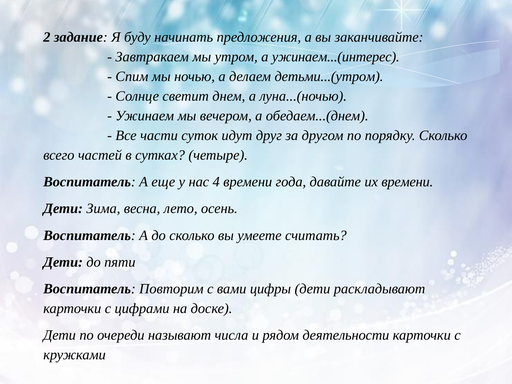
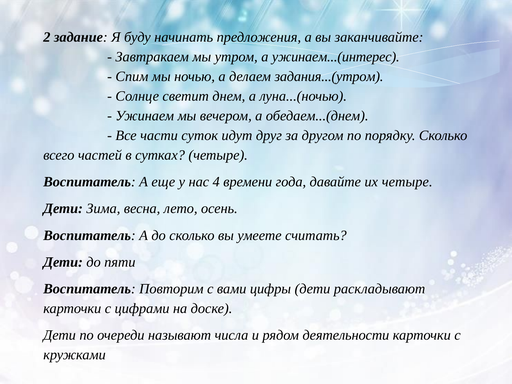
детьми...(утром: детьми...(утром -> задания...(утром
их времени: времени -> четыре
